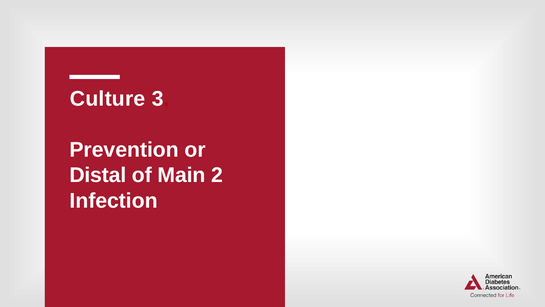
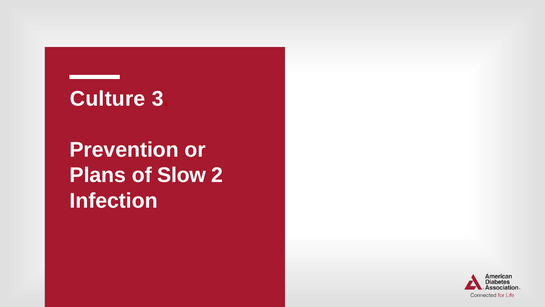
Distal: Distal -> Plans
Main: Main -> Slow
